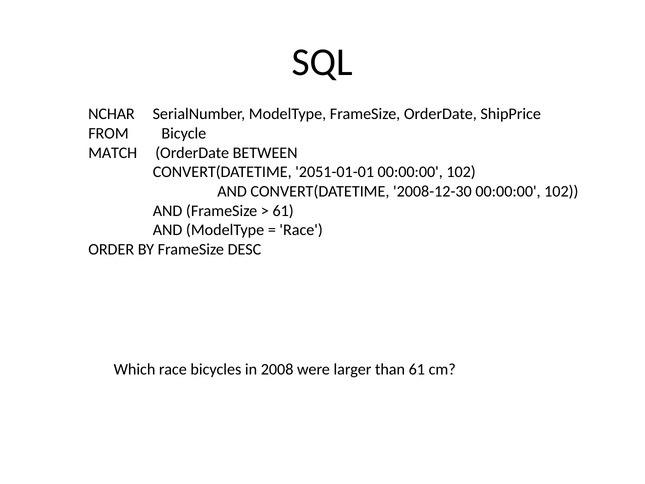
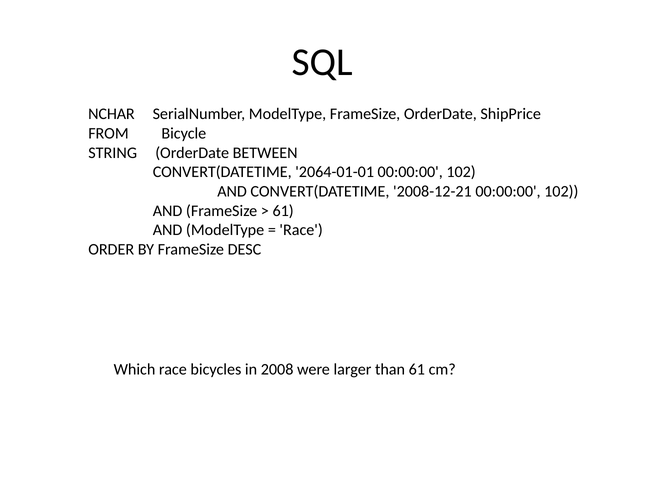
MATCH: MATCH -> STRING
2051-01-01: 2051-01-01 -> 2064-01-01
2008-12-30: 2008-12-30 -> 2008-12-21
